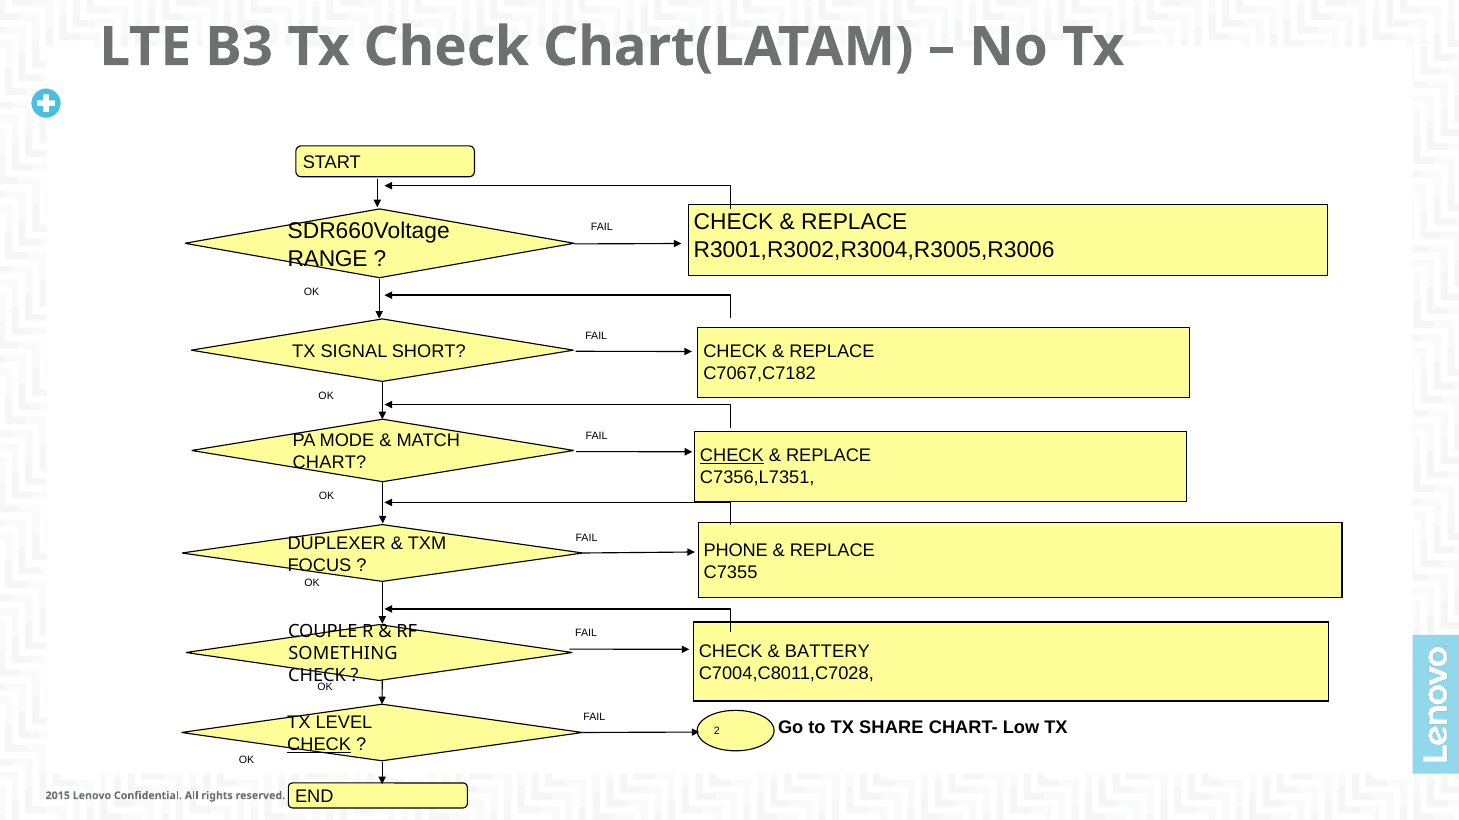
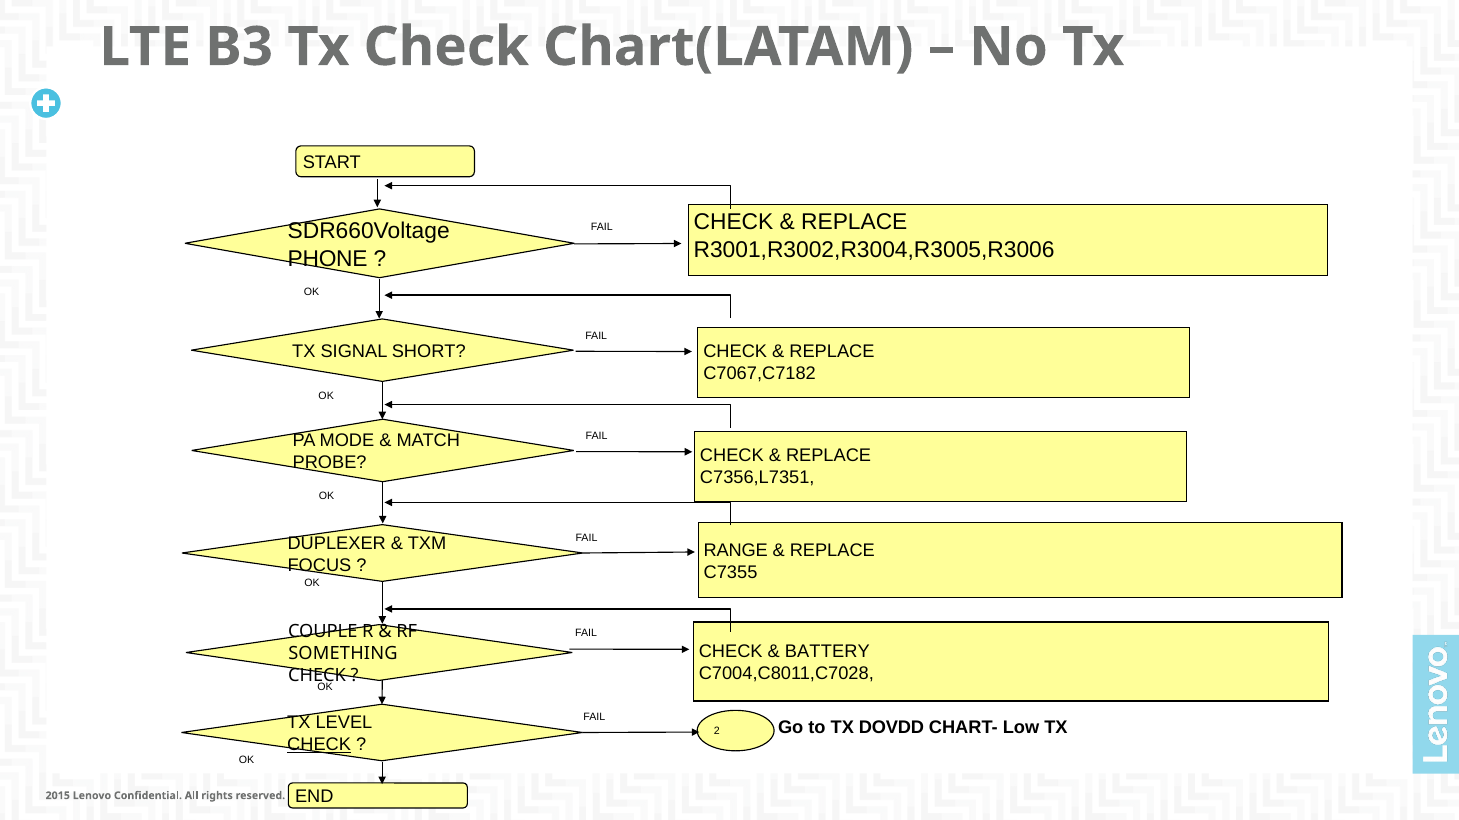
RANGE: RANGE -> PHONE
CHECK at (732, 456) underline: present -> none
CHART: CHART -> PROBE
PHONE: PHONE -> RANGE
SHARE: SHARE -> DOVDD
